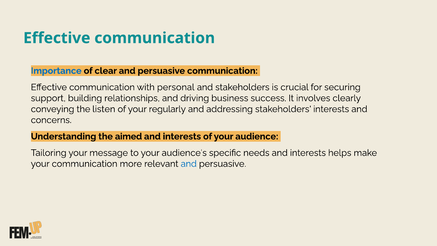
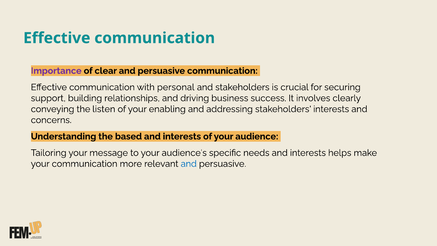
Importance colour: blue -> purple
regularly: regularly -> enabling
aimed: aimed -> based
